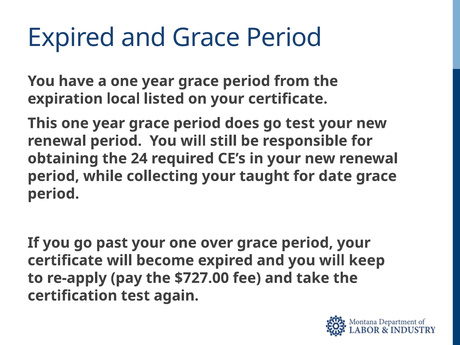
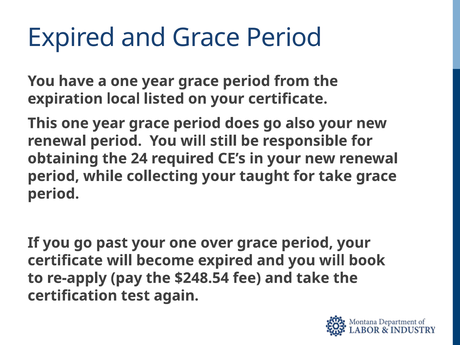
go test: test -> also
for date: date -> take
keep: keep -> book
$727.00: $727.00 -> $248.54
